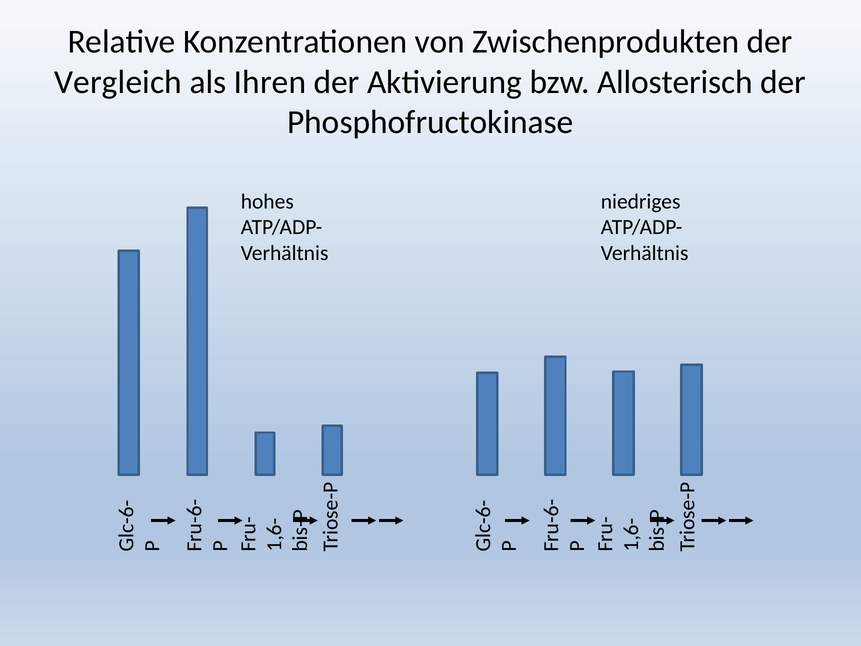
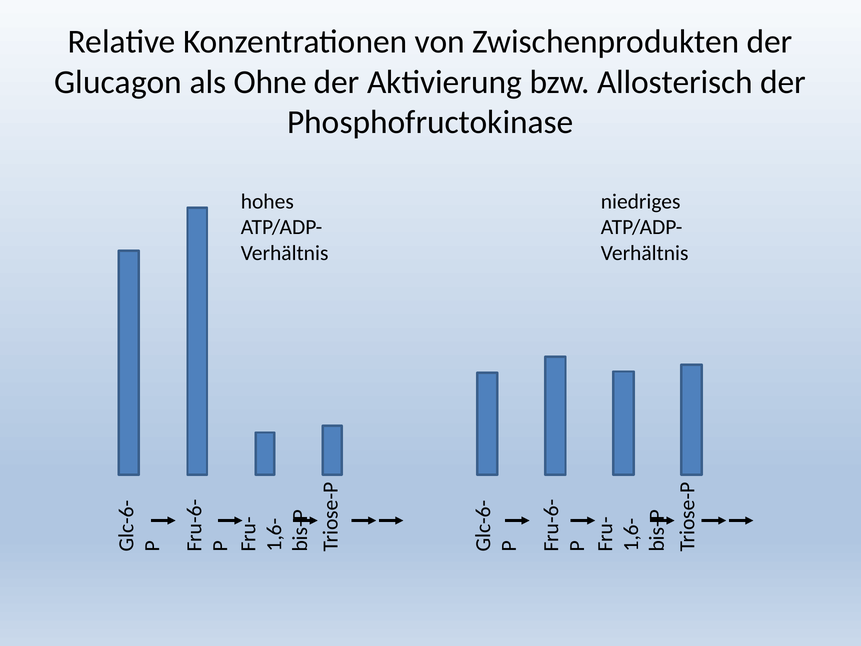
Vergleich: Vergleich -> Glucagon
Ihren: Ihren -> Ohne
